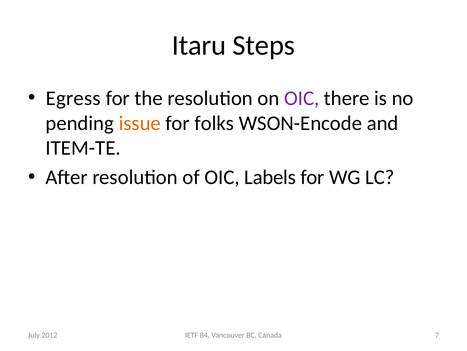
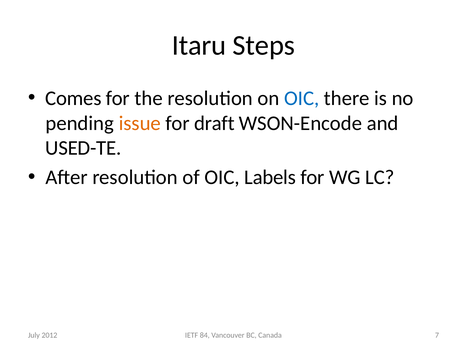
Egress: Egress -> Comes
OIC at (302, 98) colour: purple -> blue
folks: folks -> draft
ITEM-TE: ITEM-TE -> USED-TE
